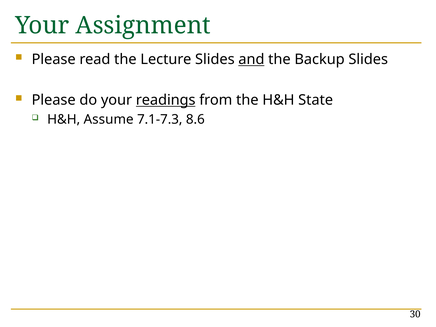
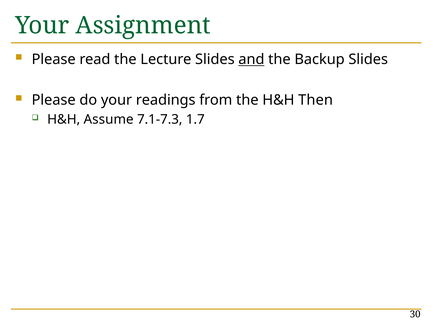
readings underline: present -> none
State: State -> Then
8.6: 8.6 -> 1.7
